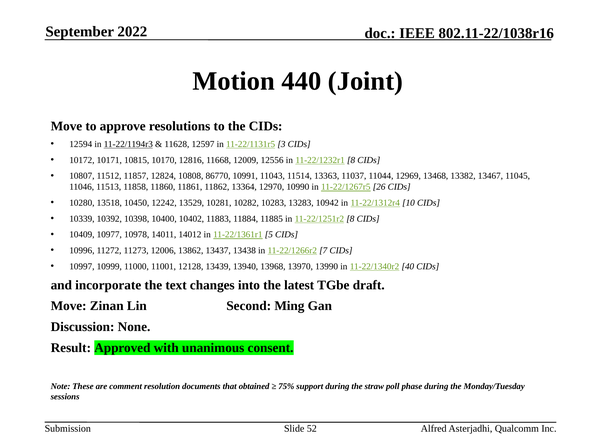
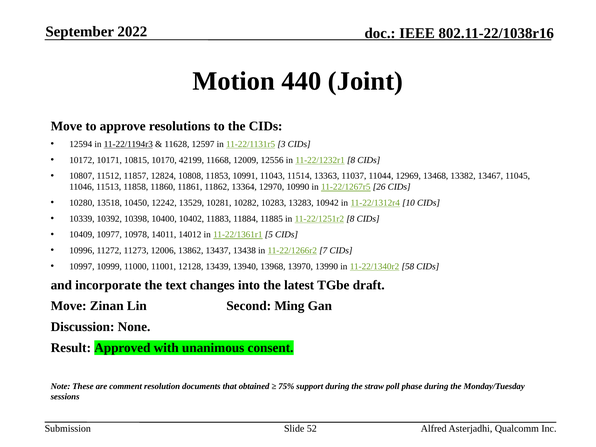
12816: 12816 -> 42199
86770: 86770 -> 11853
40: 40 -> 58
